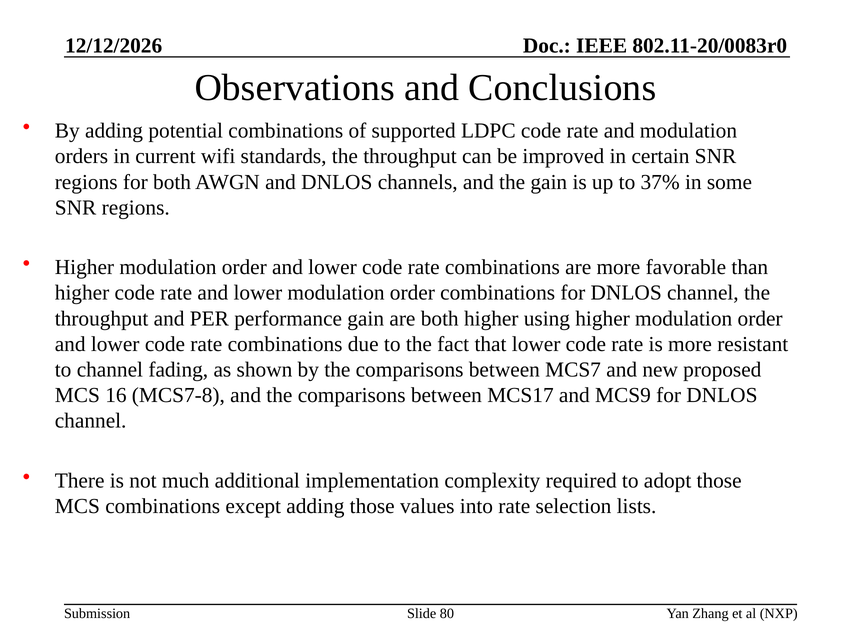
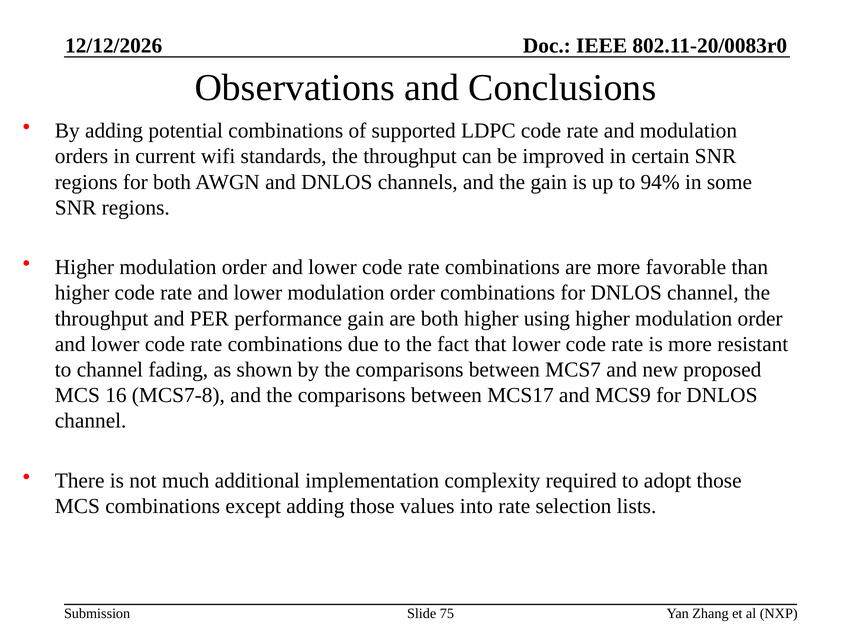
37%: 37% -> 94%
80: 80 -> 75
